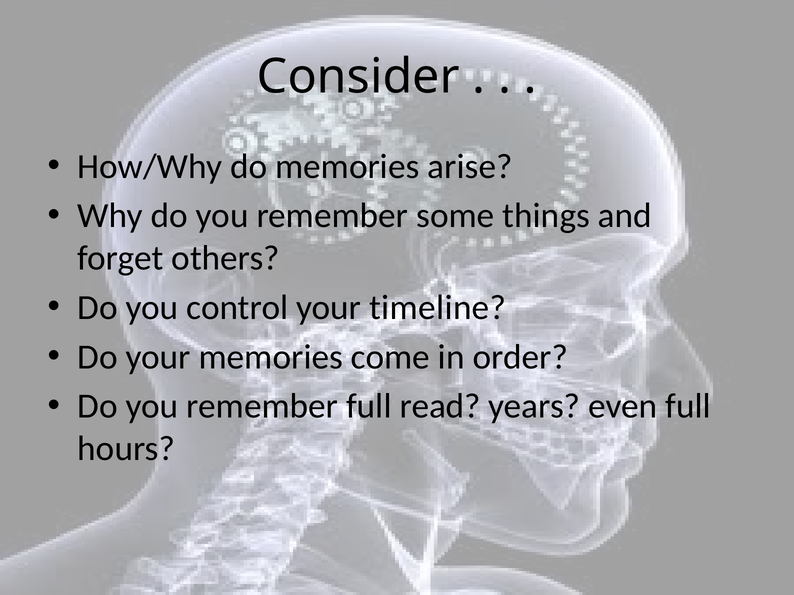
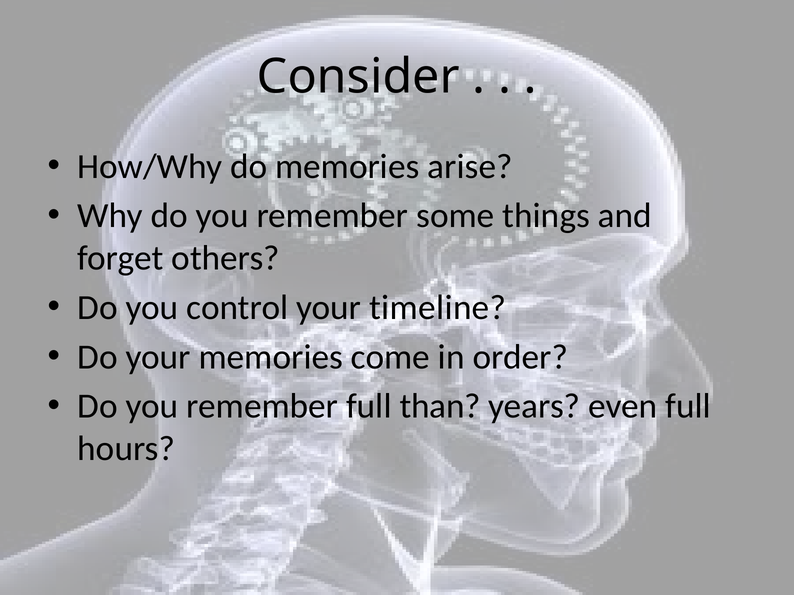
read: read -> than
